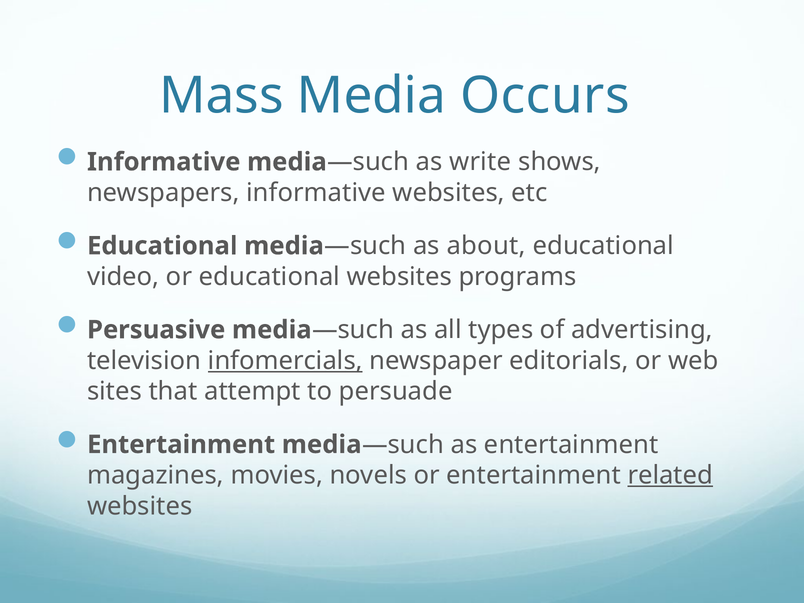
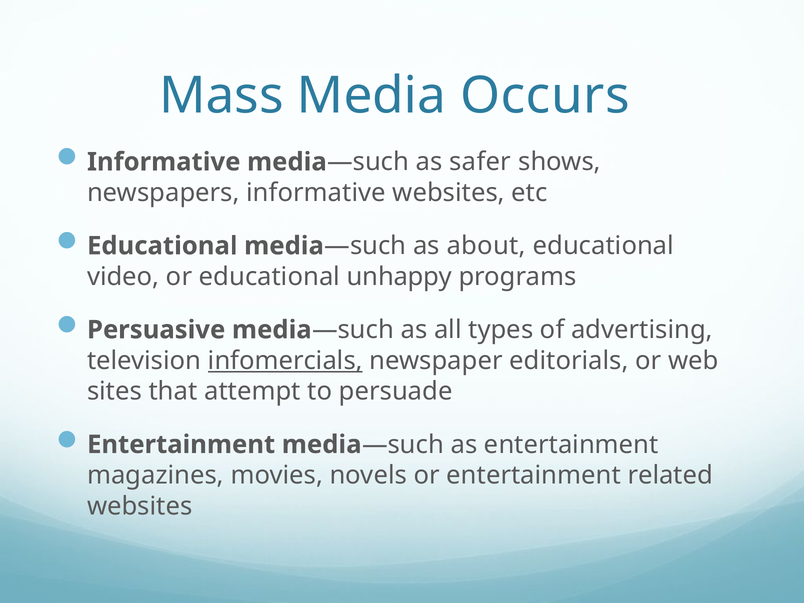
write: write -> safer
educational websites: websites -> unhappy
related underline: present -> none
